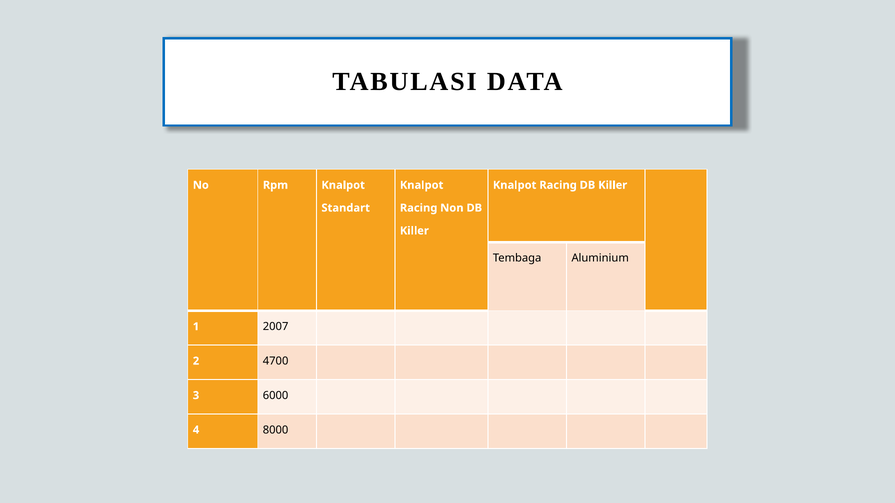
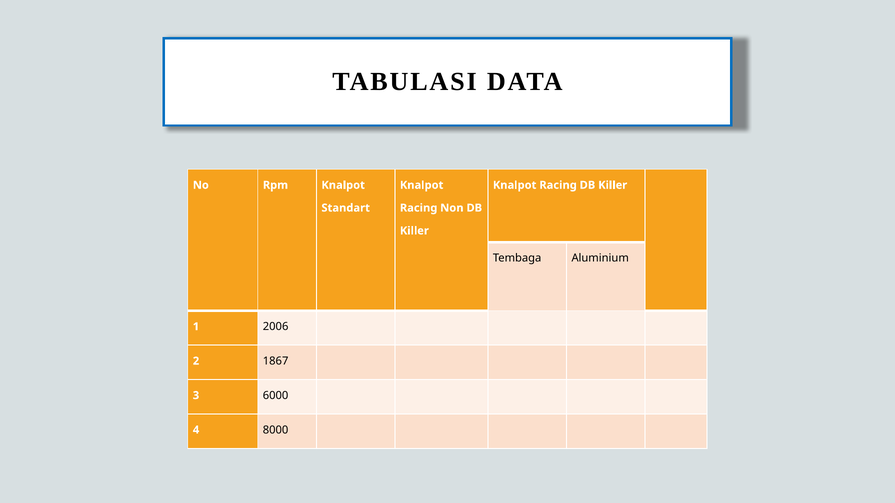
2007: 2007 -> 2006
4700: 4700 -> 1867
